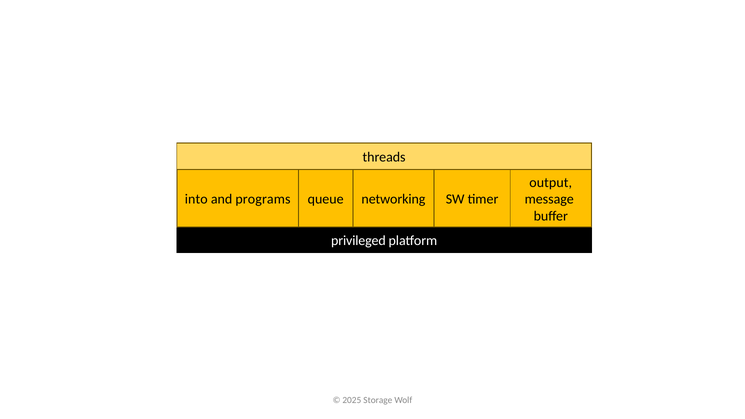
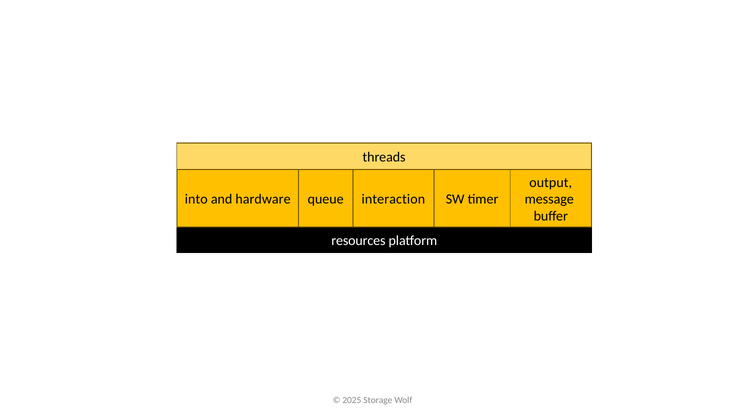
programs: programs -> hardware
networking: networking -> interaction
privileged: privileged -> resources
